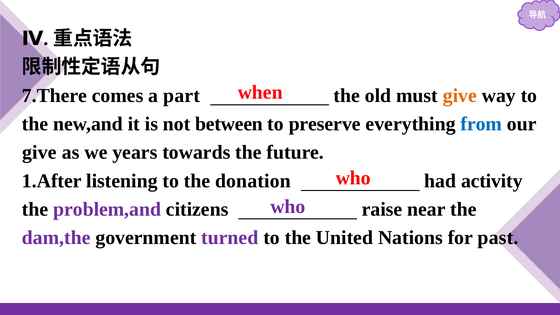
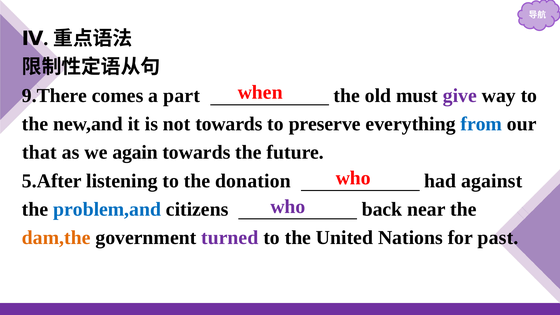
7.There: 7.There -> 9.There
give at (460, 95) colour: orange -> purple
not between: between -> towards
give at (39, 152): give -> that
years: years -> again
1.After: 1.After -> 5.After
activity: activity -> against
problem,and colour: purple -> blue
raise: raise -> back
dam,the colour: purple -> orange
